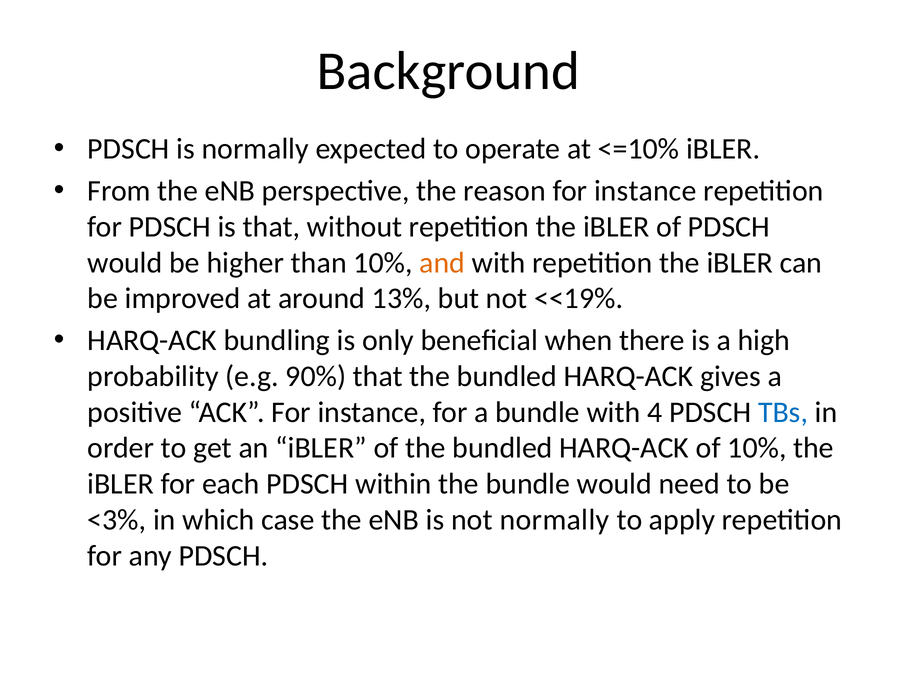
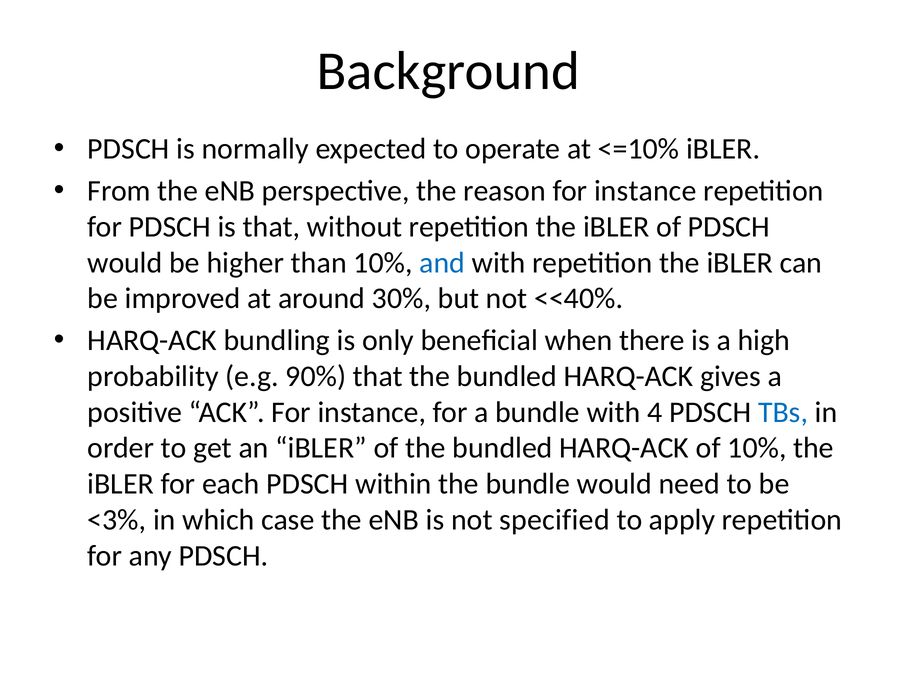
and colour: orange -> blue
13%: 13% -> 30%
<<19%: <<19% -> <<40%
not normally: normally -> specified
